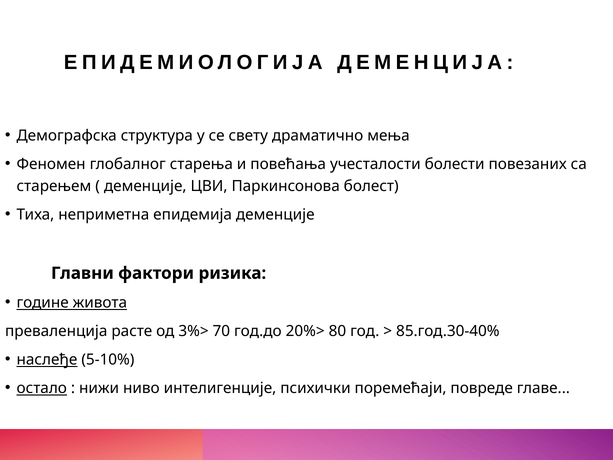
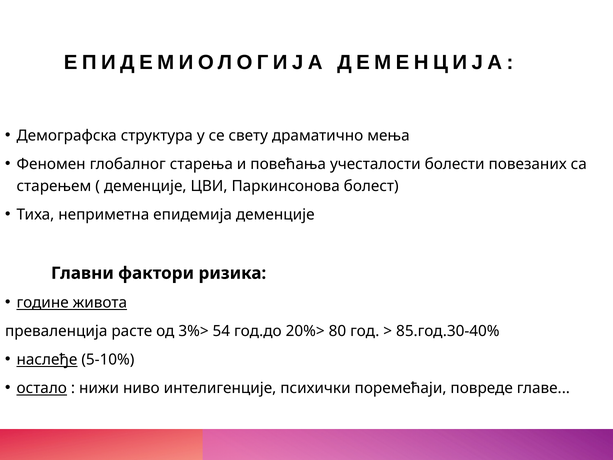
70: 70 -> 54
